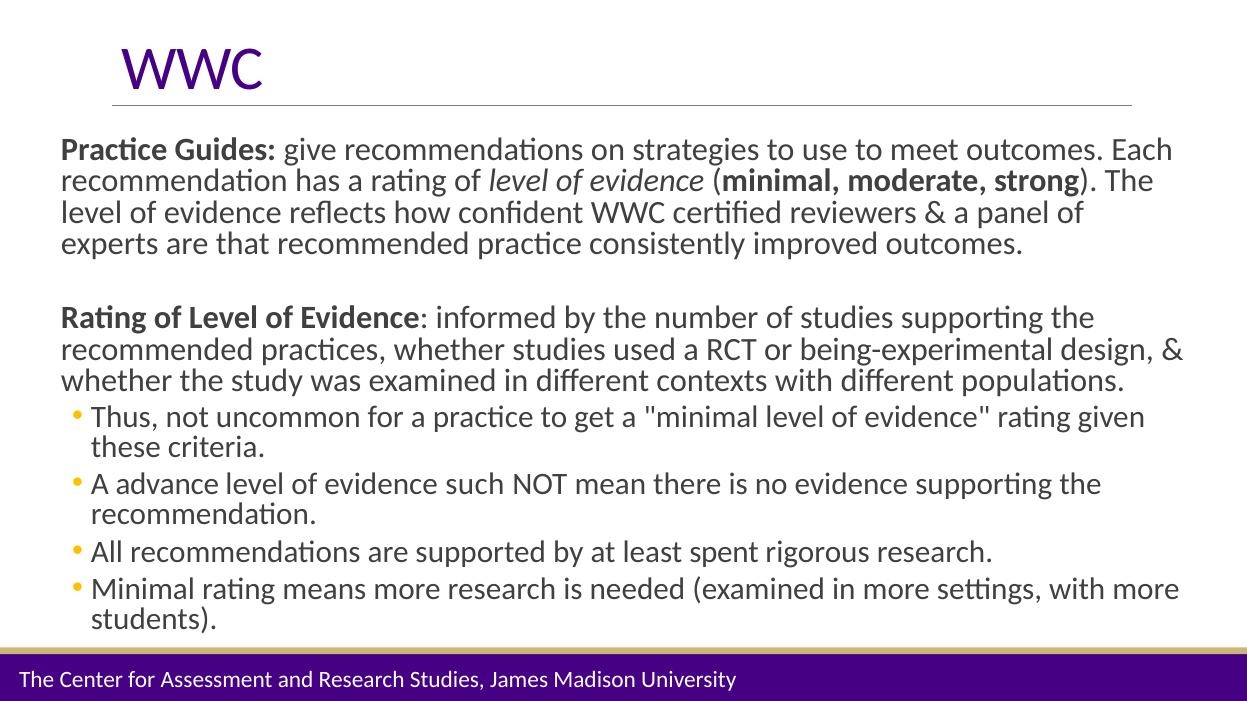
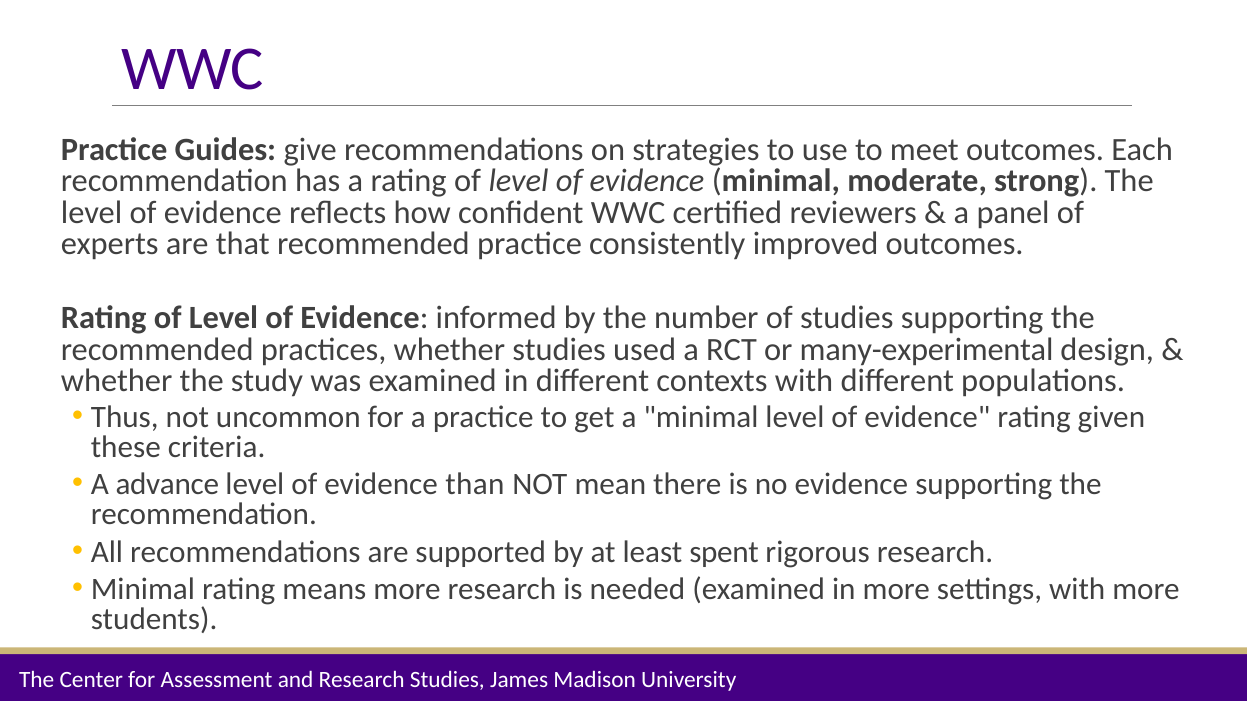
being-experimental: being-experimental -> many-experimental
such: such -> than
